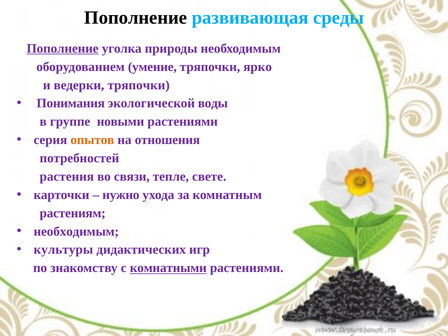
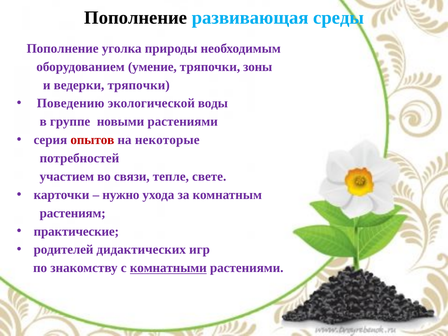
Пополнение at (63, 48) underline: present -> none
ярко: ярко -> зоны
Понимания: Понимания -> Поведению
опытов colour: orange -> red
отношения: отношения -> некоторые
растения: растения -> участием
необходимым at (76, 231): необходимым -> практические
культуры: культуры -> родителей
